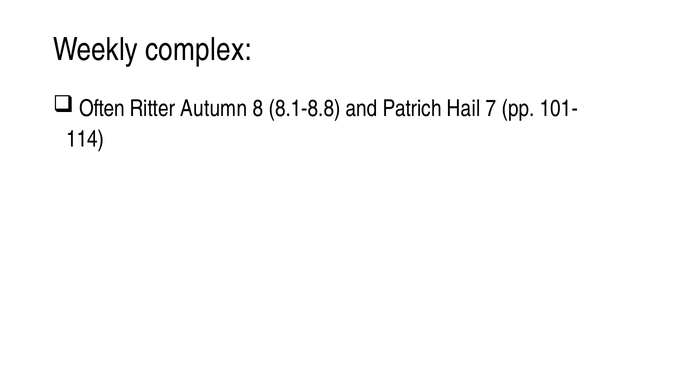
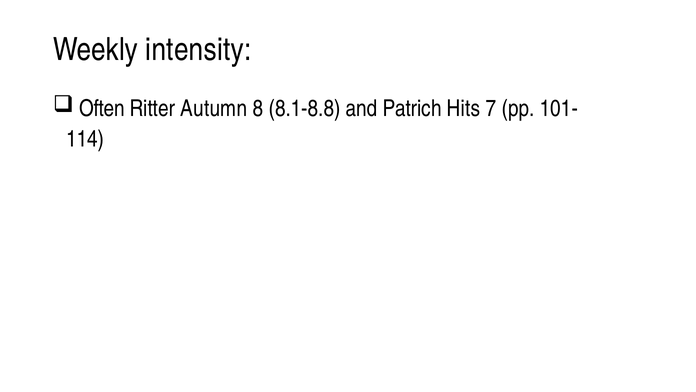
complex: complex -> intensity
Hail: Hail -> Hits
